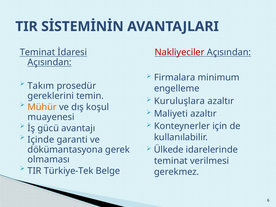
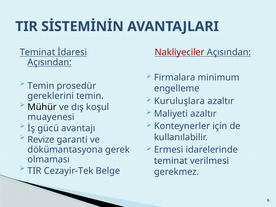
Takım at (41, 86): Takım -> Temin
Mühür colour: orange -> black
Içinde: Içinde -> Revize
Ülkede: Ülkede -> Ermesi
Türkiye-Tek: Türkiye-Tek -> Cezayir-Tek
